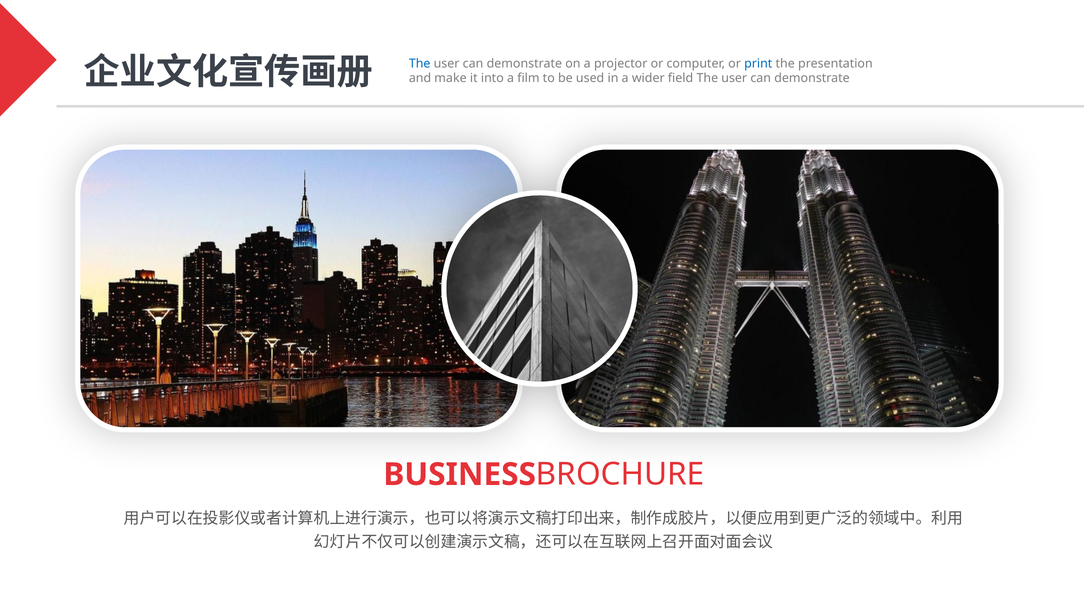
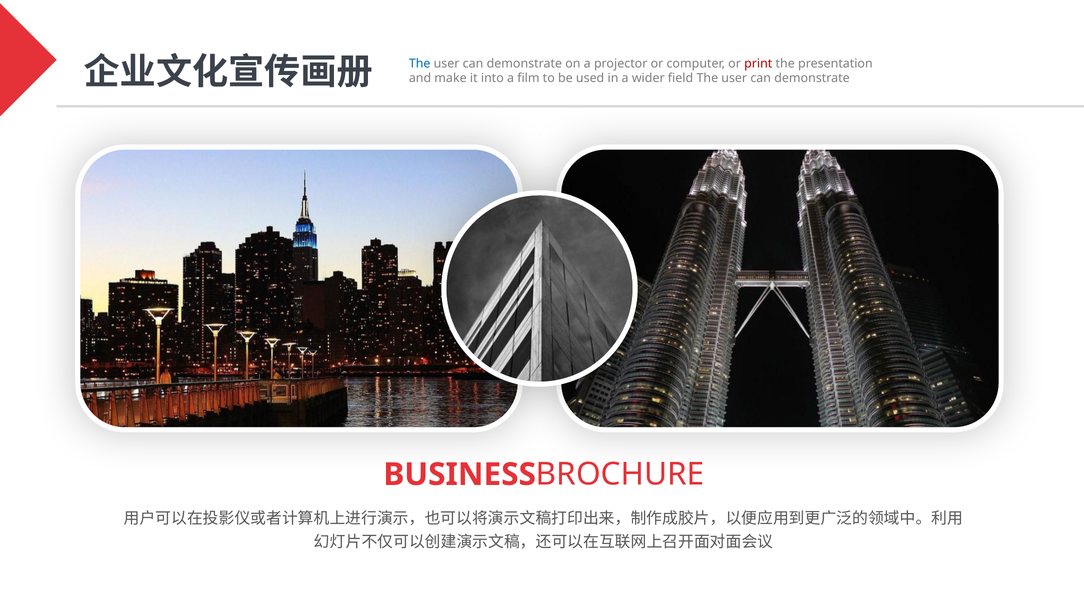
print colour: blue -> red
